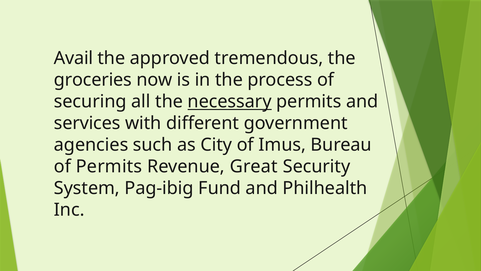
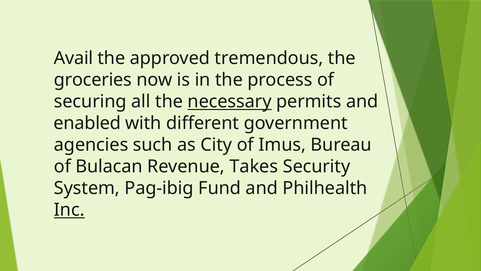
services: services -> enabled
of Permits: Permits -> Bulacan
Great: Great -> Takes
Inc underline: none -> present
